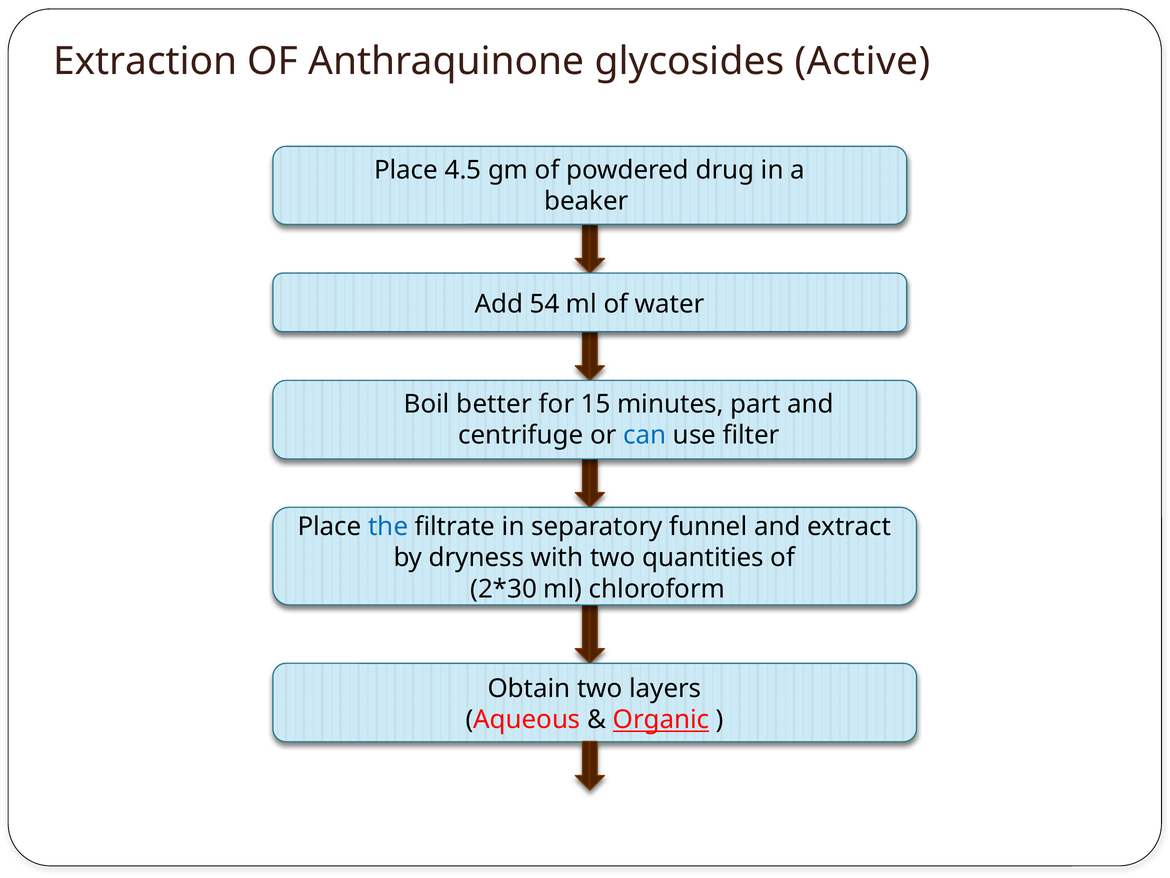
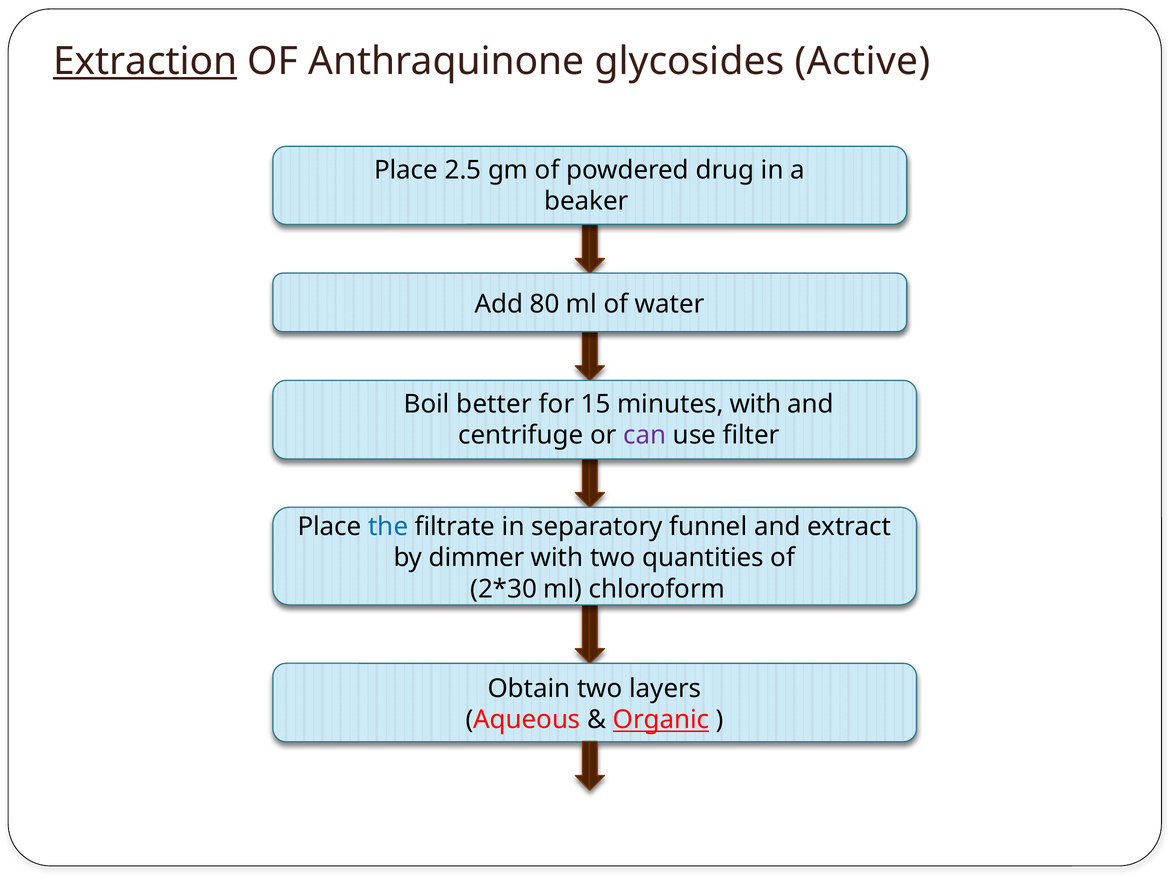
Extraction underline: none -> present
4.5: 4.5 -> 2.5
54: 54 -> 80
minutes part: part -> with
can colour: blue -> purple
dryness: dryness -> dimmer
